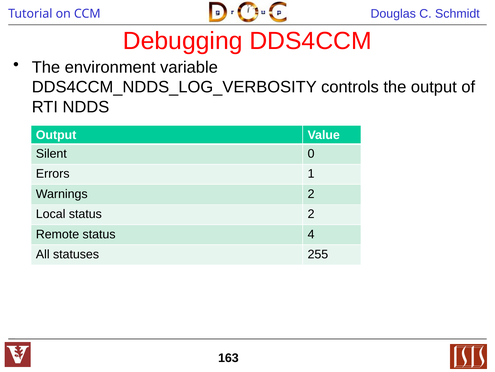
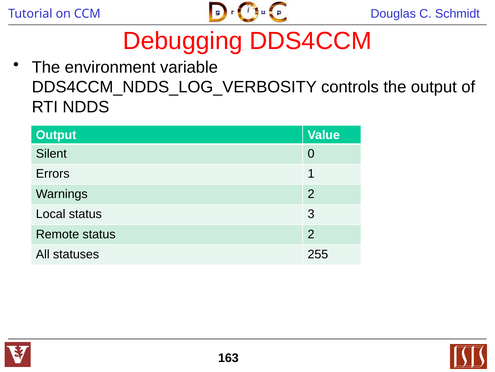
status 2: 2 -> 3
status 4: 4 -> 2
